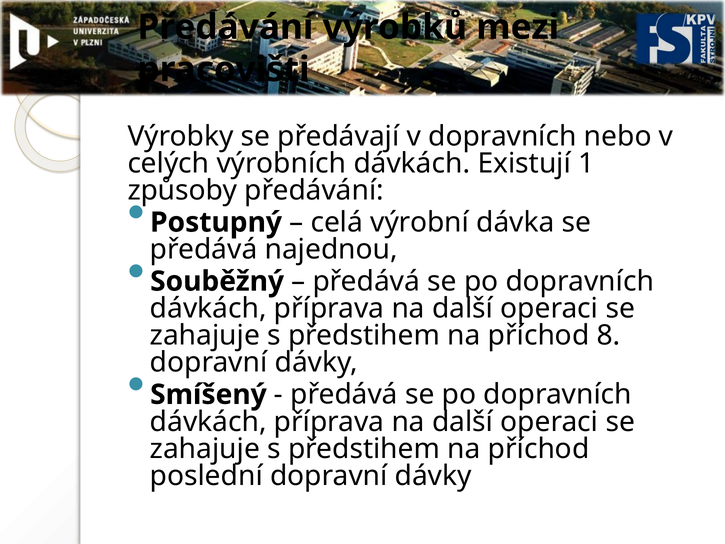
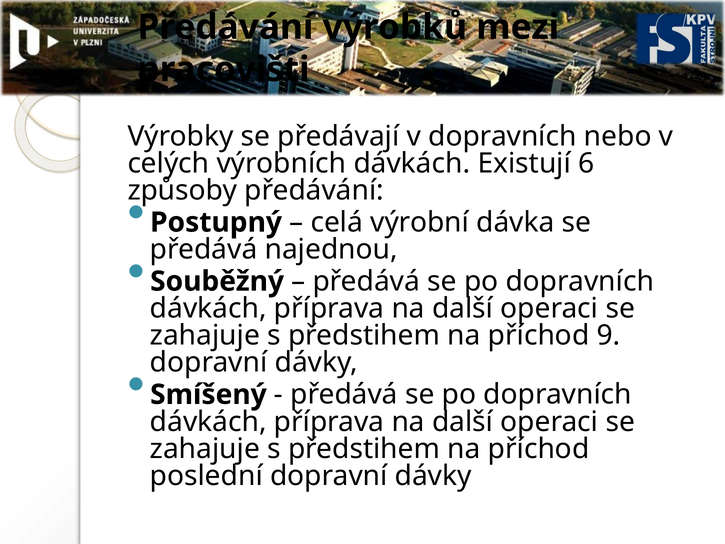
1: 1 -> 6
8: 8 -> 9
